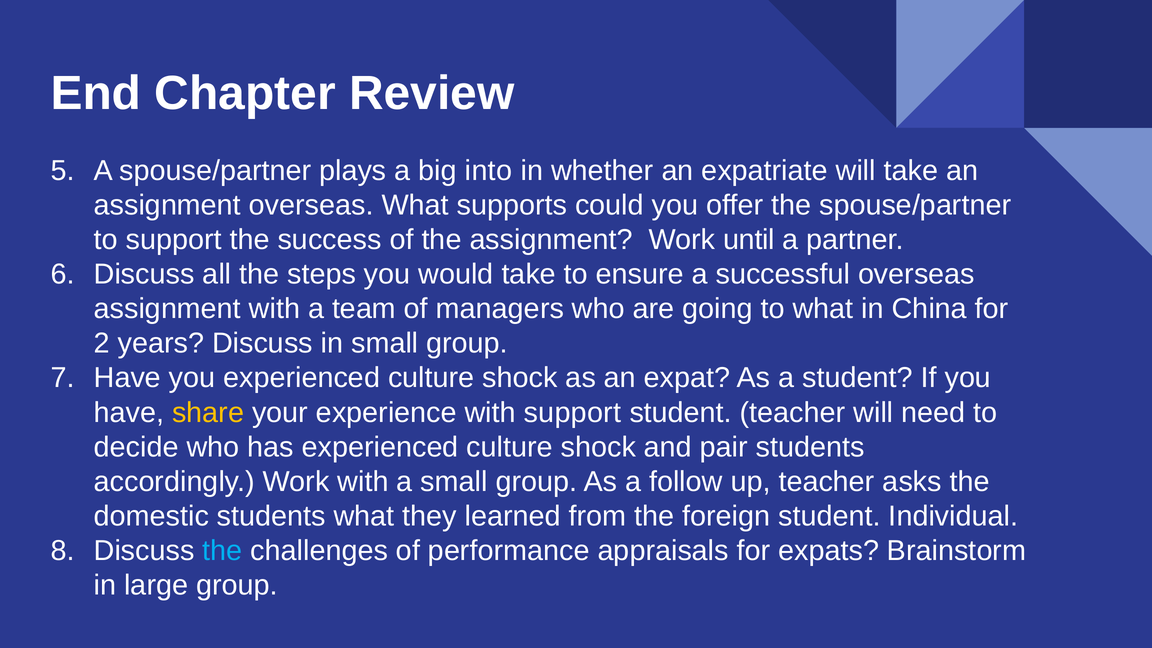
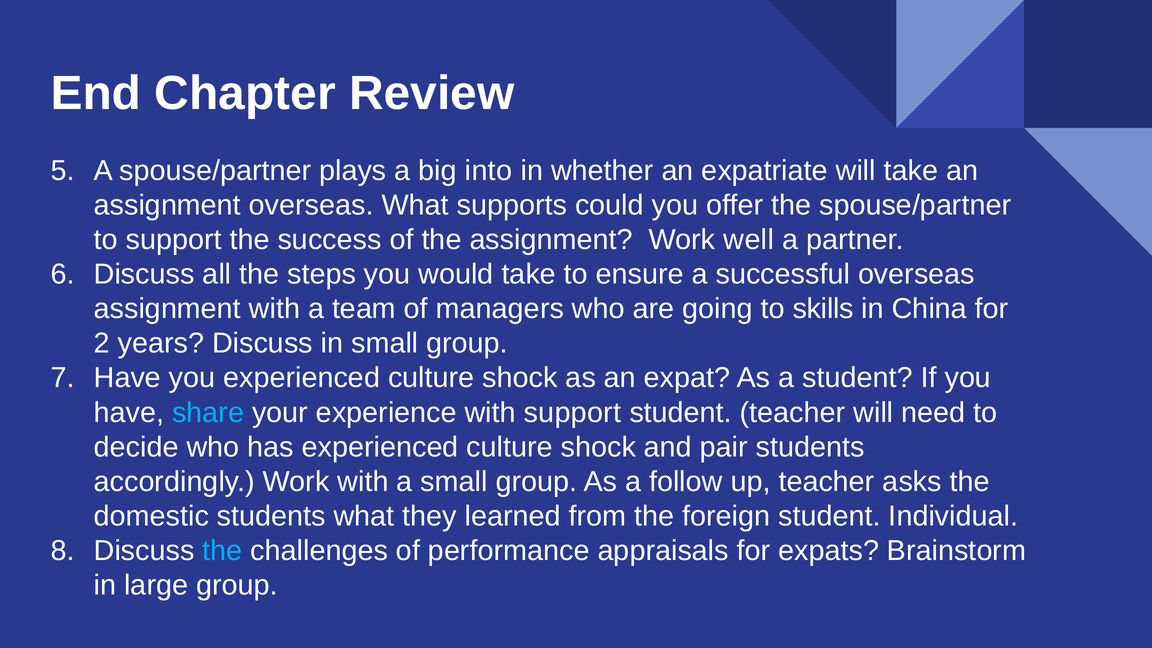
until: until -> well
to what: what -> skills
share colour: yellow -> light blue
